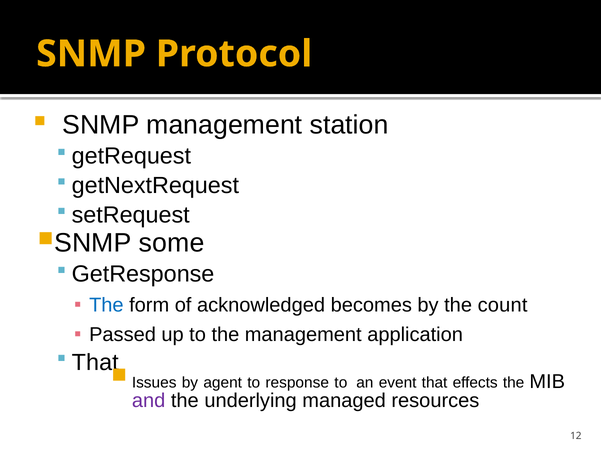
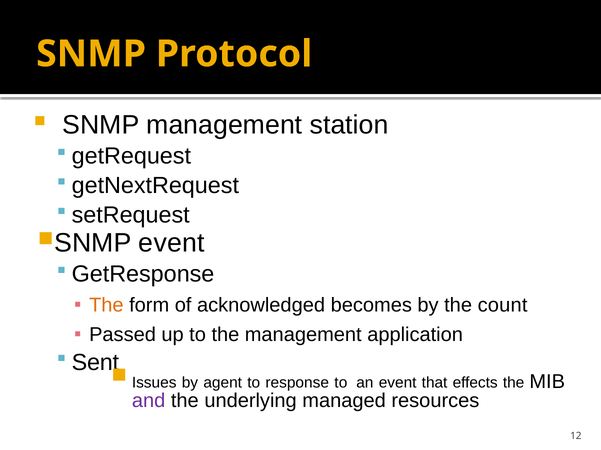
some at (172, 243): some -> event
The at (106, 306) colour: blue -> orange
That at (95, 363): That -> Sent
